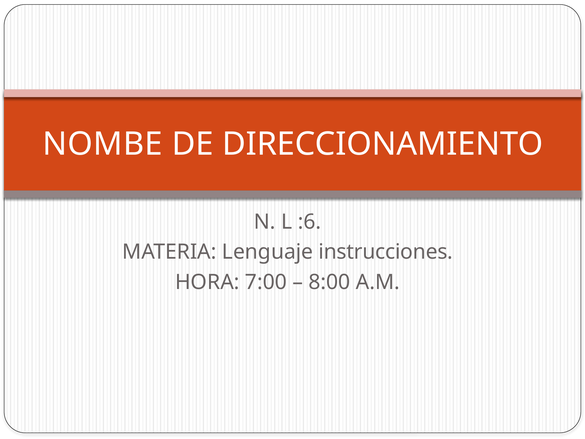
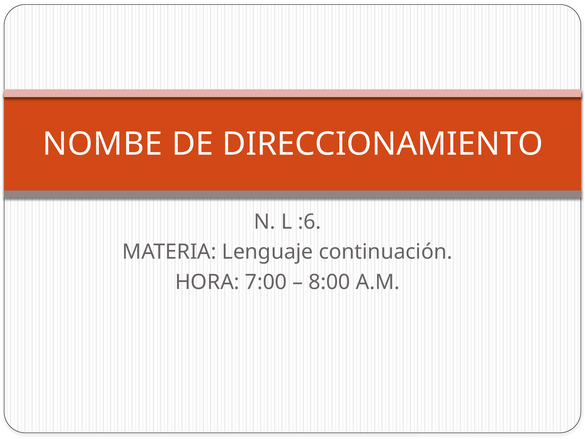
instrucciones: instrucciones -> continuación
